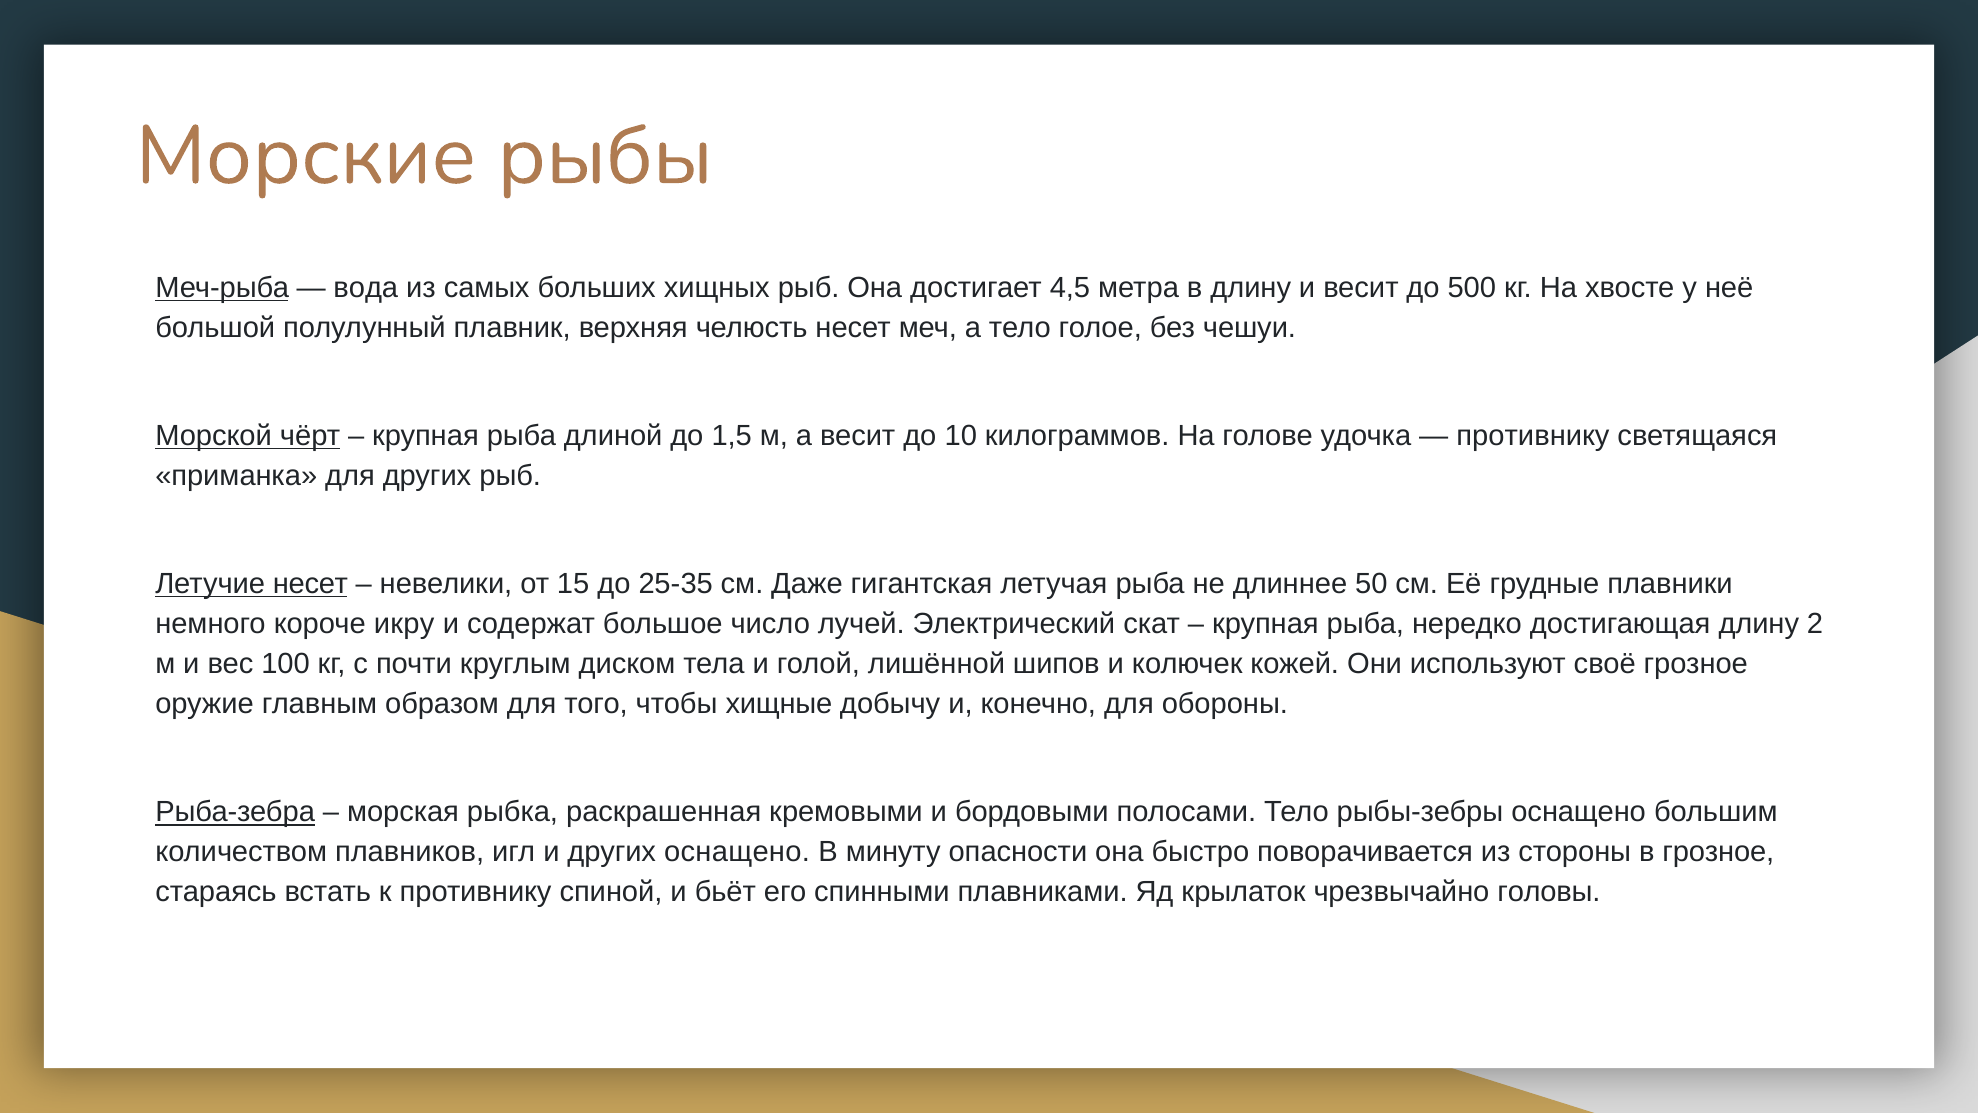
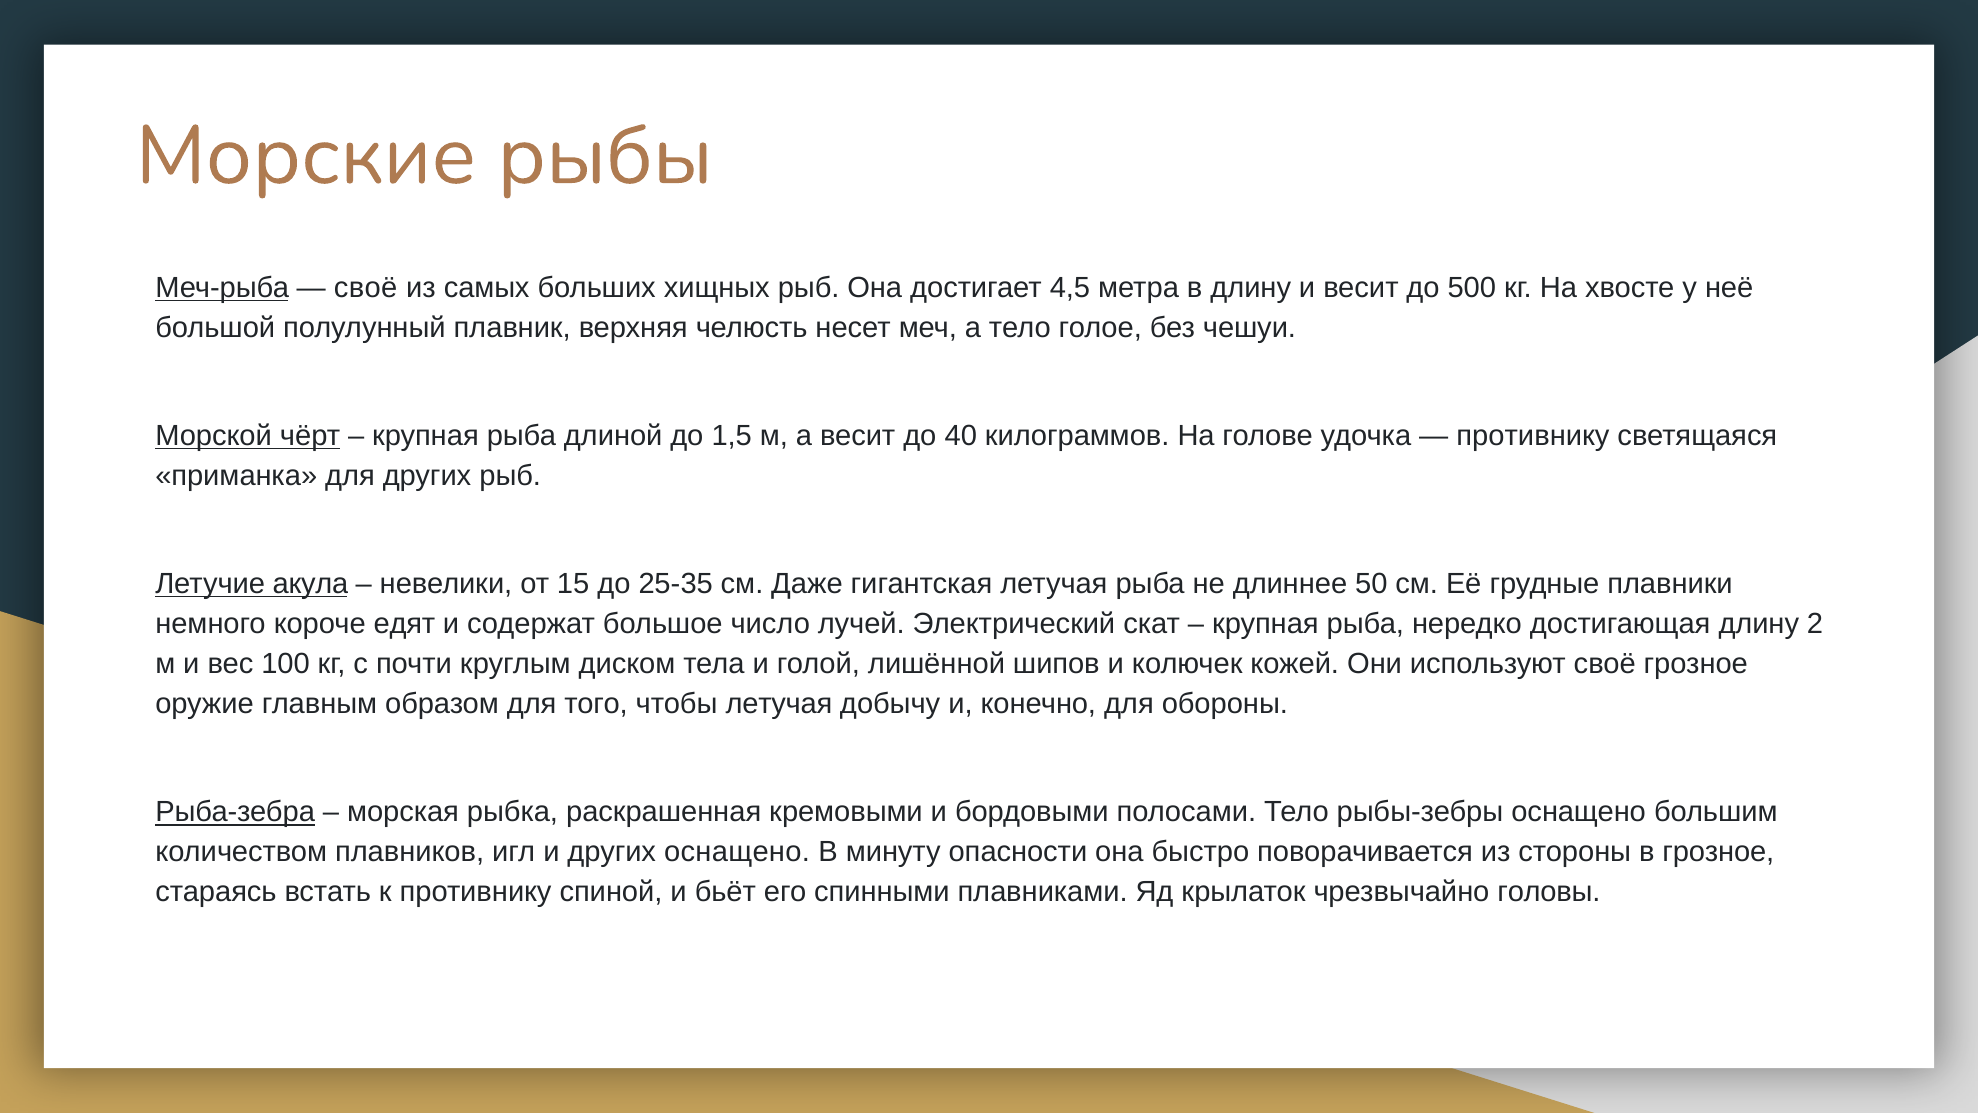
вода at (366, 287): вода -> своё
10: 10 -> 40
Летучие несет: несет -> акула
икру: икру -> едят
чтобы хищные: хищные -> летучая
